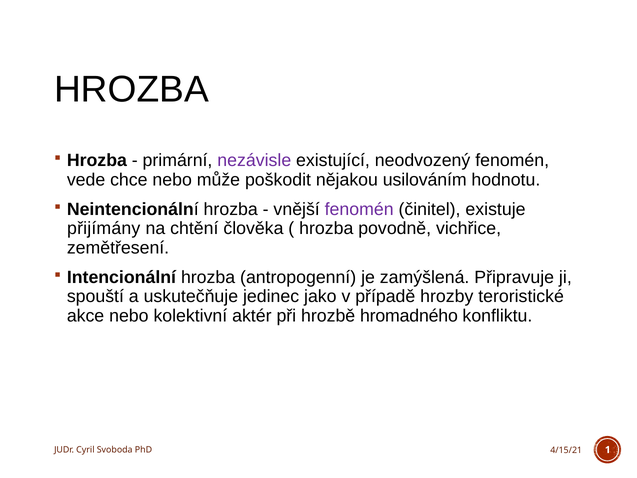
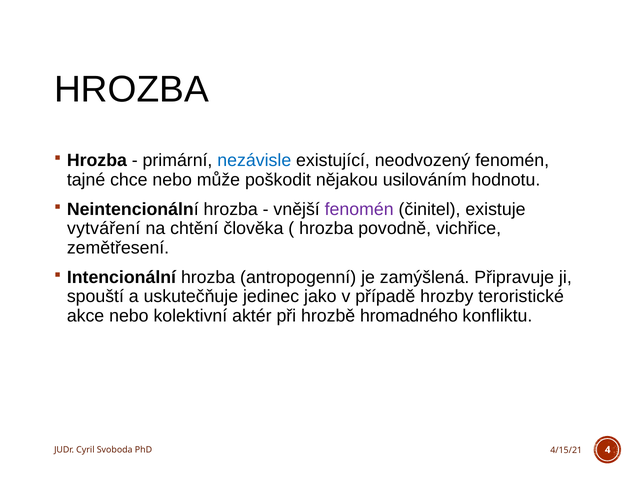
nezávisle colour: purple -> blue
vede: vede -> tajné
přijímány: přijímány -> vytváření
1: 1 -> 4
